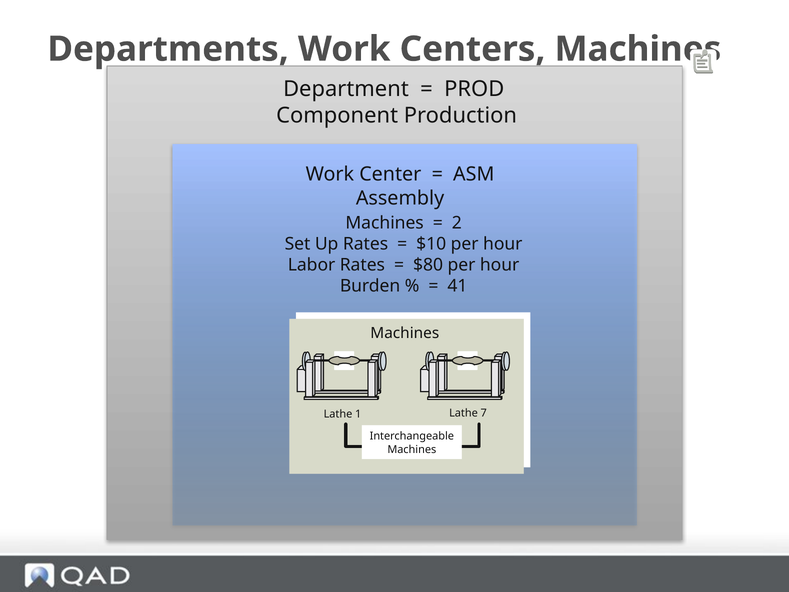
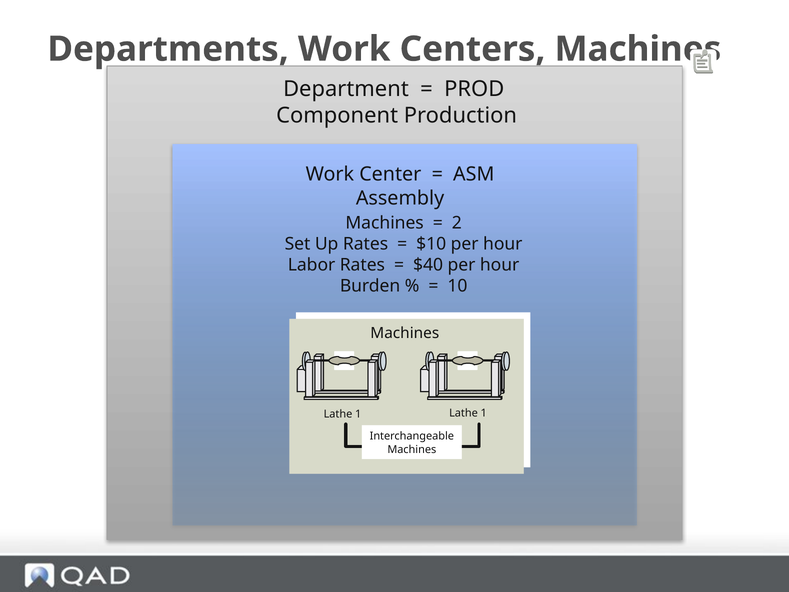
$80: $80 -> $40
41: 41 -> 10
1 Lathe 7: 7 -> 1
